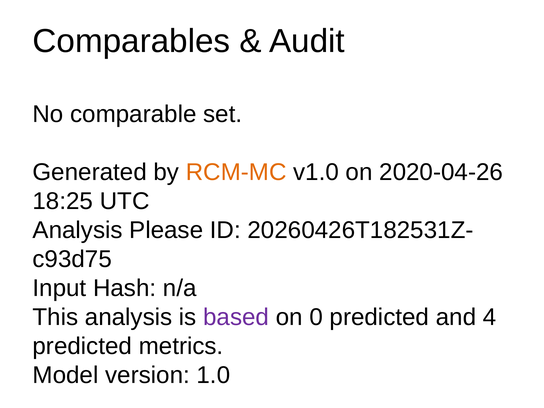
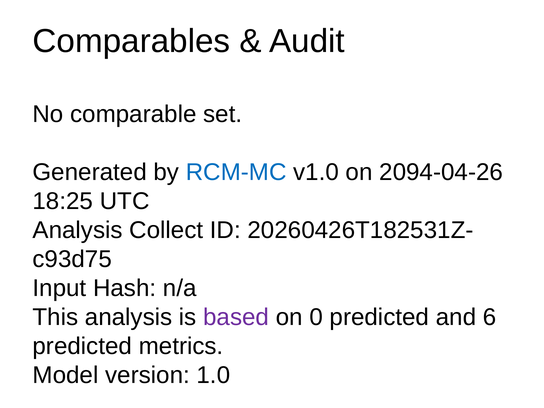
RCM-MC colour: orange -> blue
2020-04-26: 2020-04-26 -> 2094-04-26
Please: Please -> Collect
4: 4 -> 6
